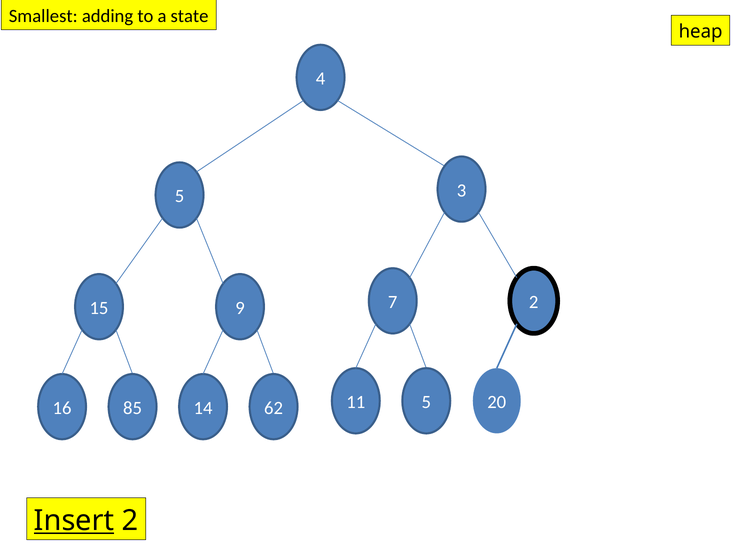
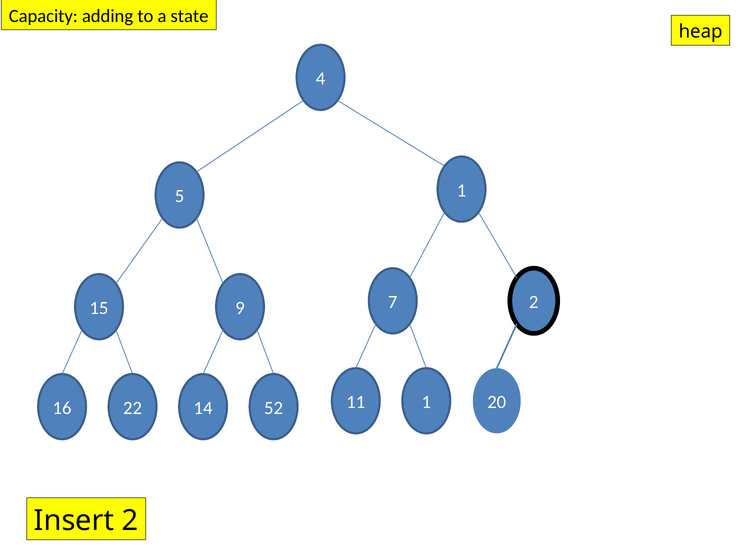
Smallest: Smallest -> Capacity
5 3: 3 -> 1
11 5: 5 -> 1
85: 85 -> 22
62: 62 -> 52
Insert underline: present -> none
